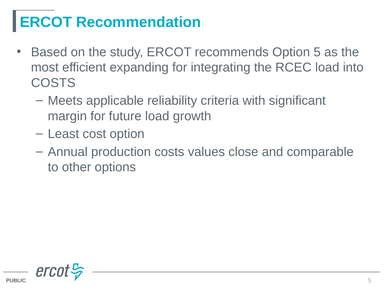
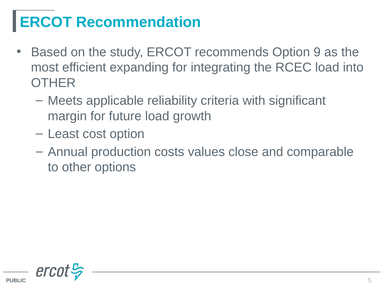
Option 5: 5 -> 9
COSTS at (53, 83): COSTS -> OTHER
